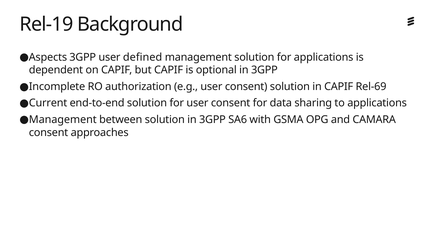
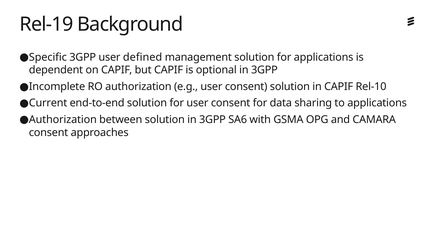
Aspects: Aspects -> Specific
Rel-69: Rel-69 -> Rel-10
Management at (63, 120): Management -> Authorization
